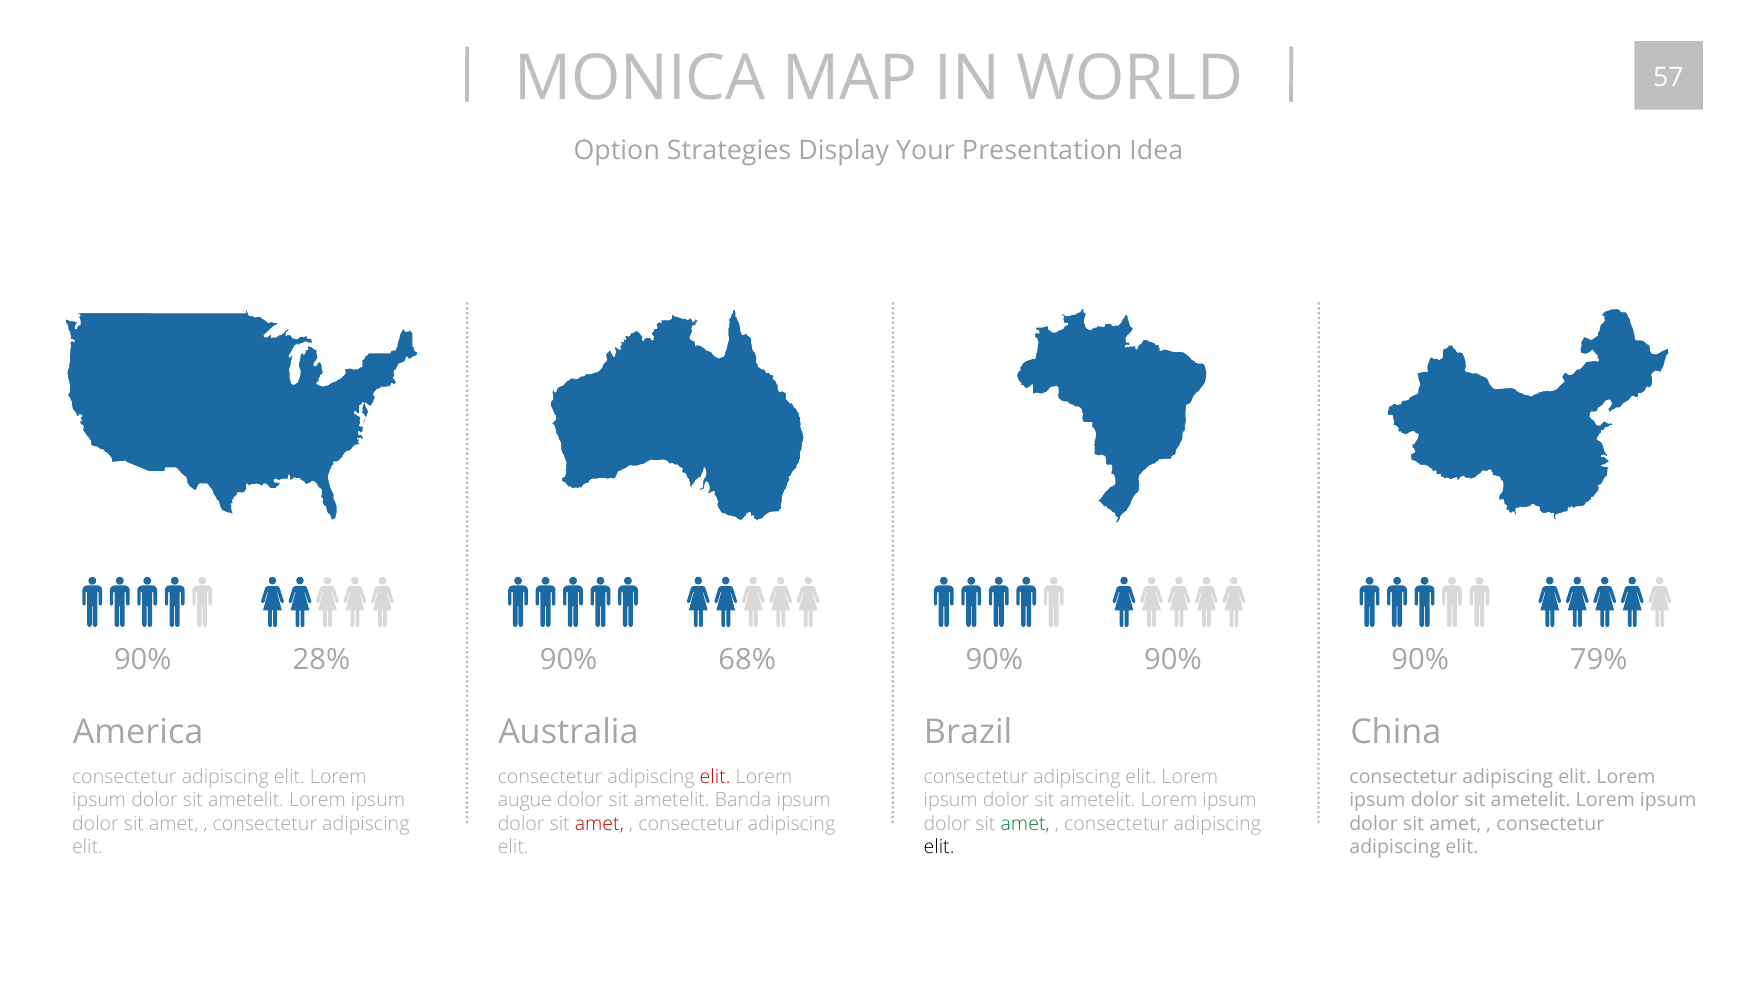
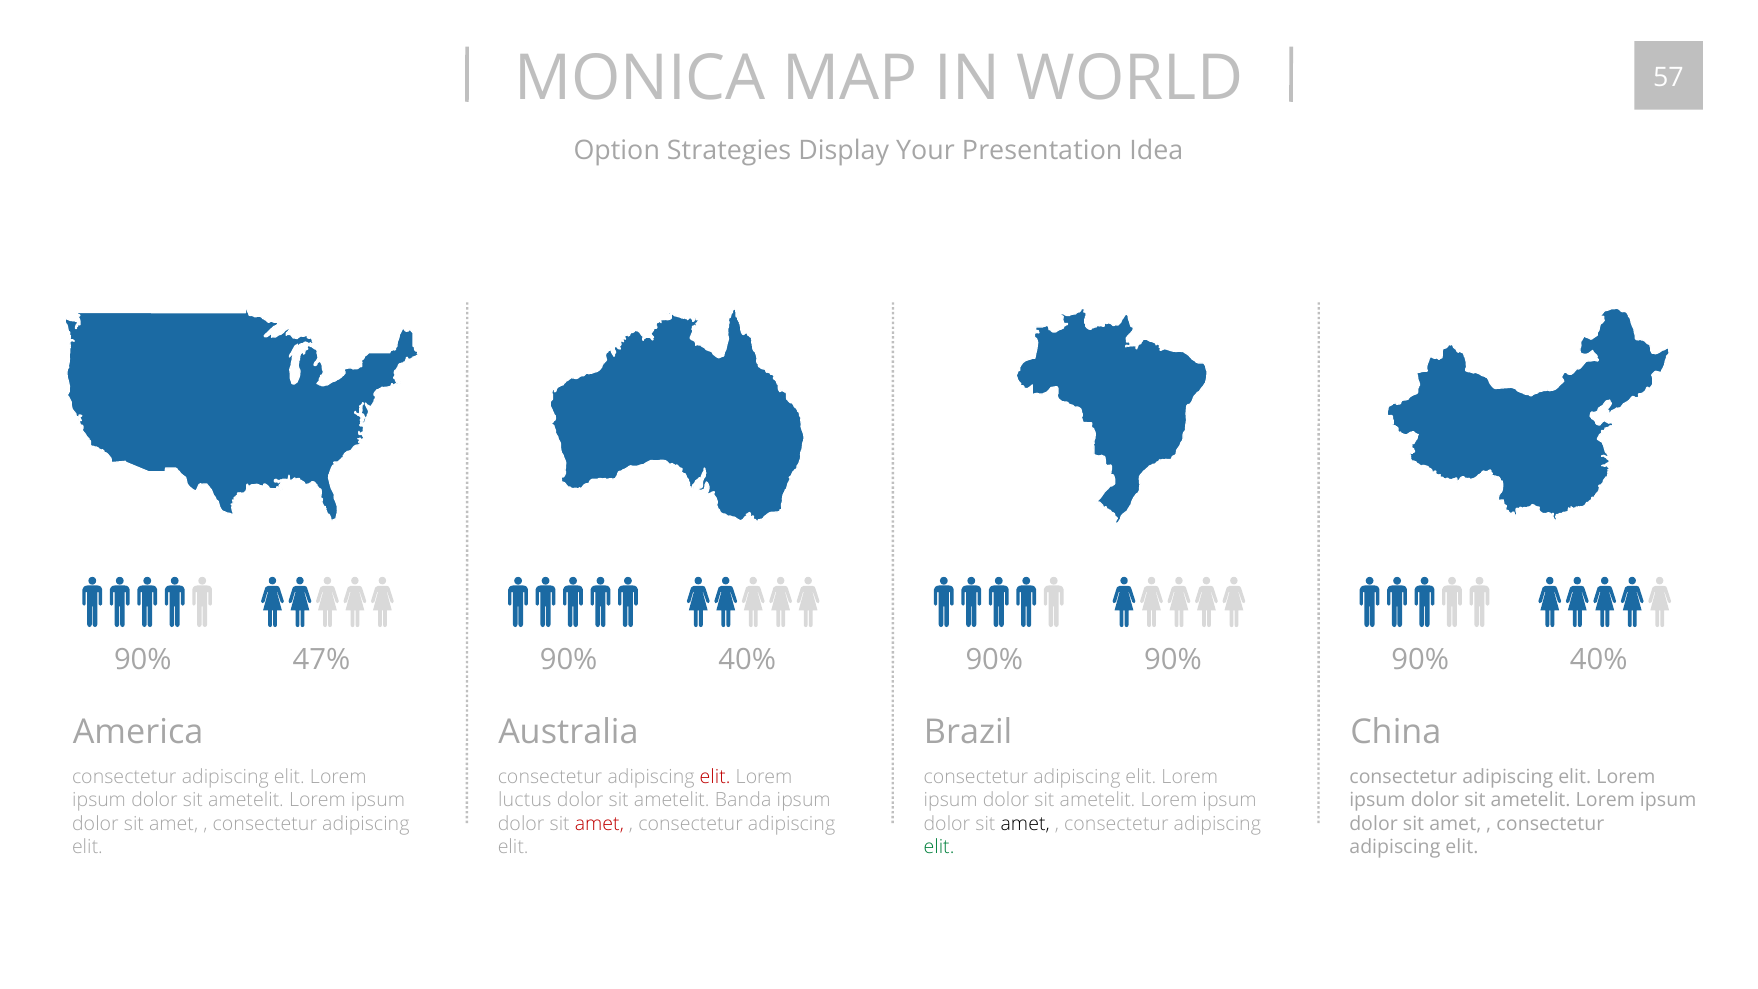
28%: 28% -> 47%
68% at (747, 660): 68% -> 40%
90% 90% 79%: 79% -> 40%
augue: augue -> luctus
amet at (1025, 824) colour: green -> black
elit at (939, 847) colour: black -> green
